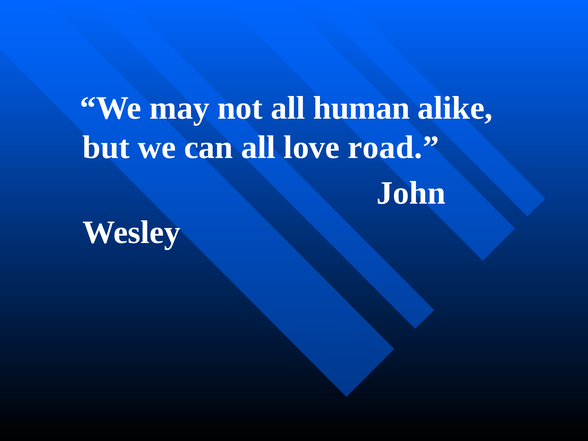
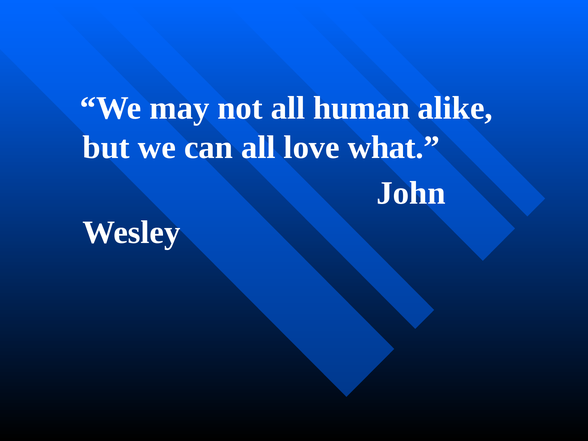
road: road -> what
